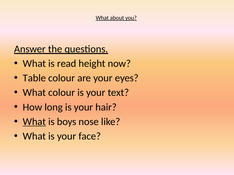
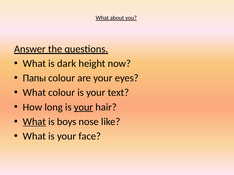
read: read -> dark
Table: Table -> Папы
your at (84, 107) underline: none -> present
